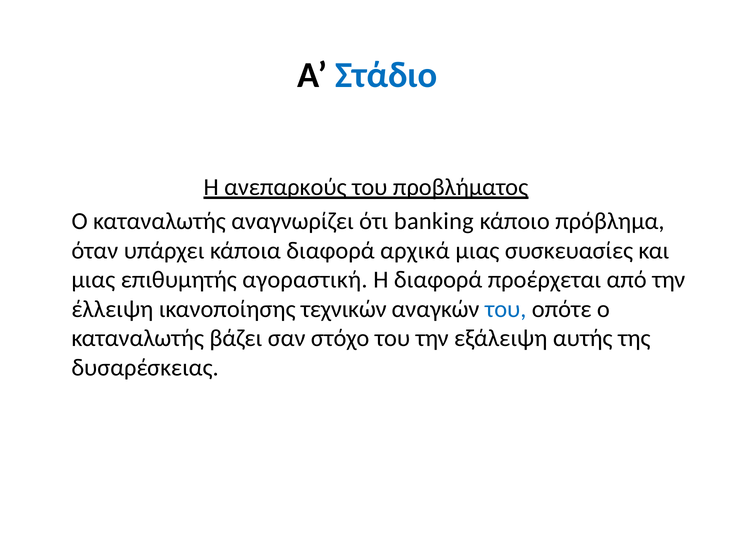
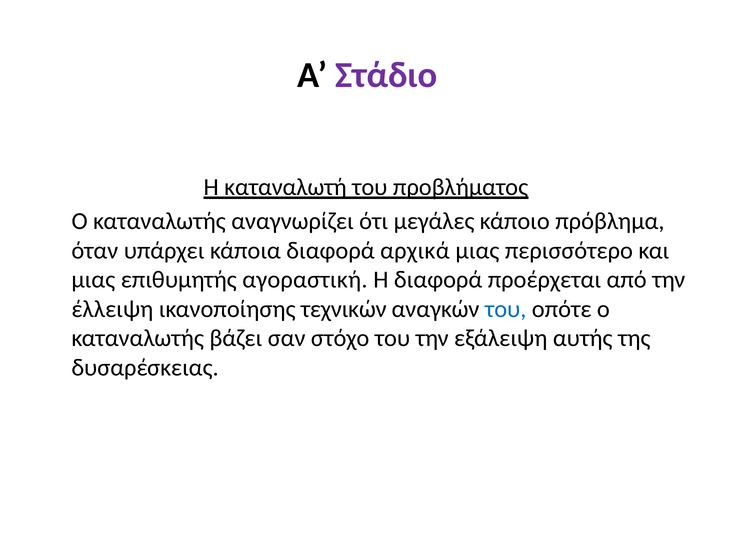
Στάδιο colour: blue -> purple
ανεπαρκούς: ανεπαρκούς -> καταναλωτή
banking: banking -> μεγάλες
συσκευασίες: συσκευασίες -> περισσότερο
